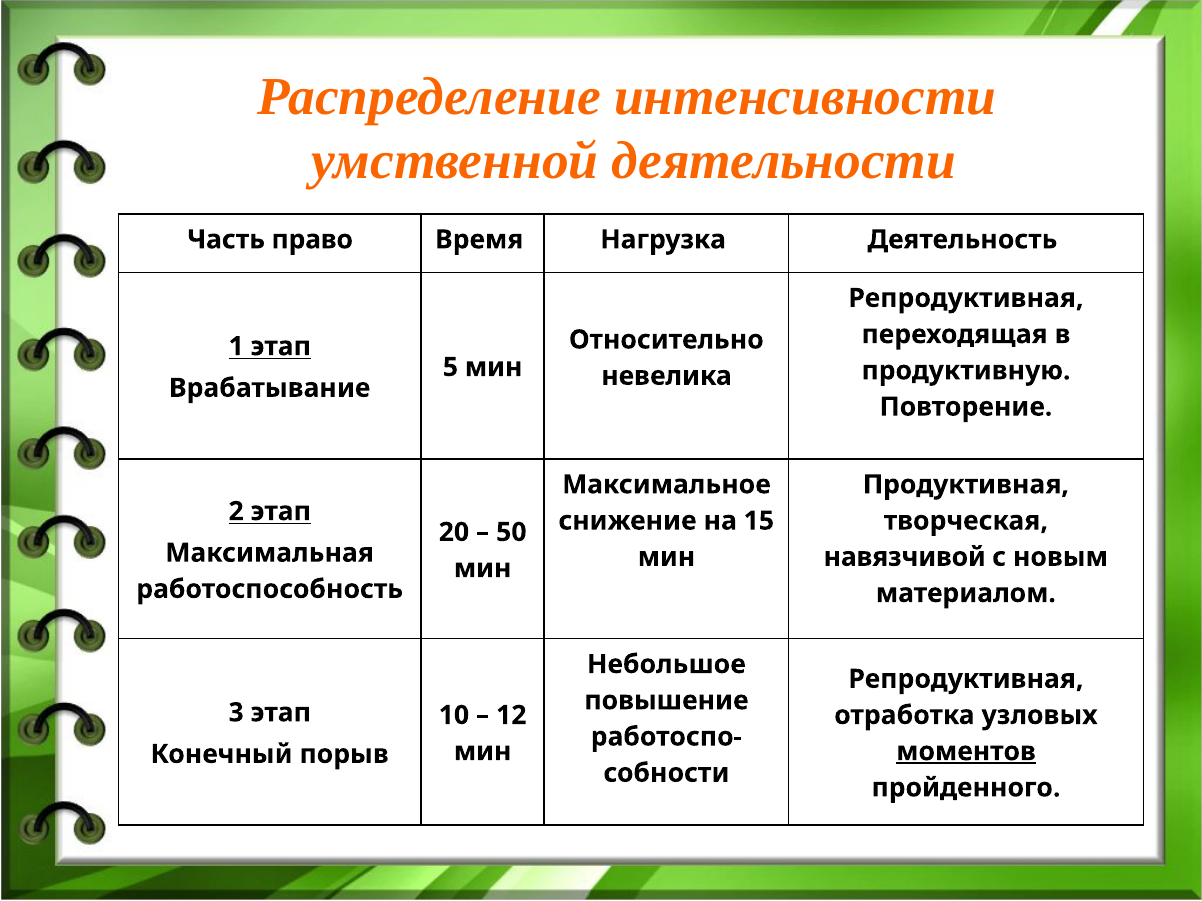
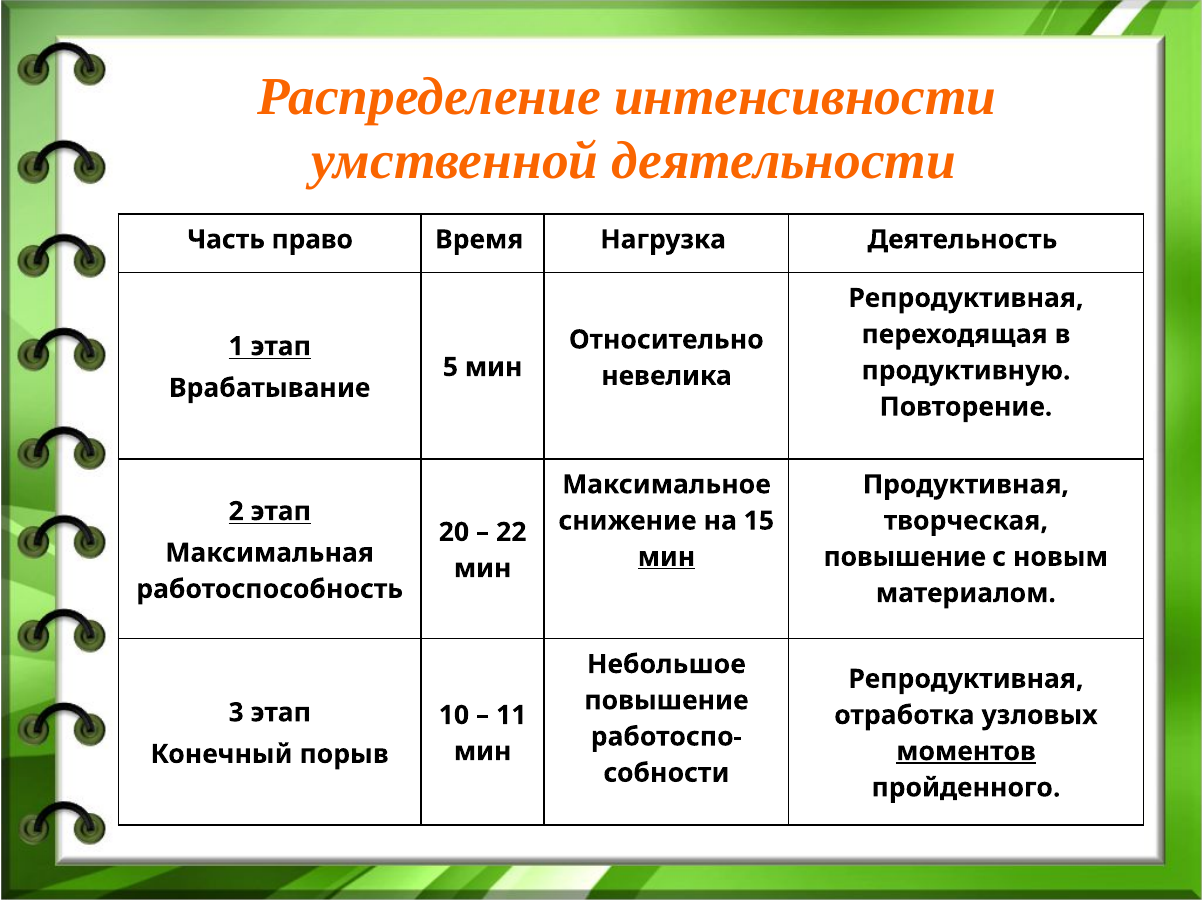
50: 50 -> 22
мин at (666, 557) underline: none -> present
навязчивой at (905, 557): навязчивой -> повышение
12: 12 -> 11
